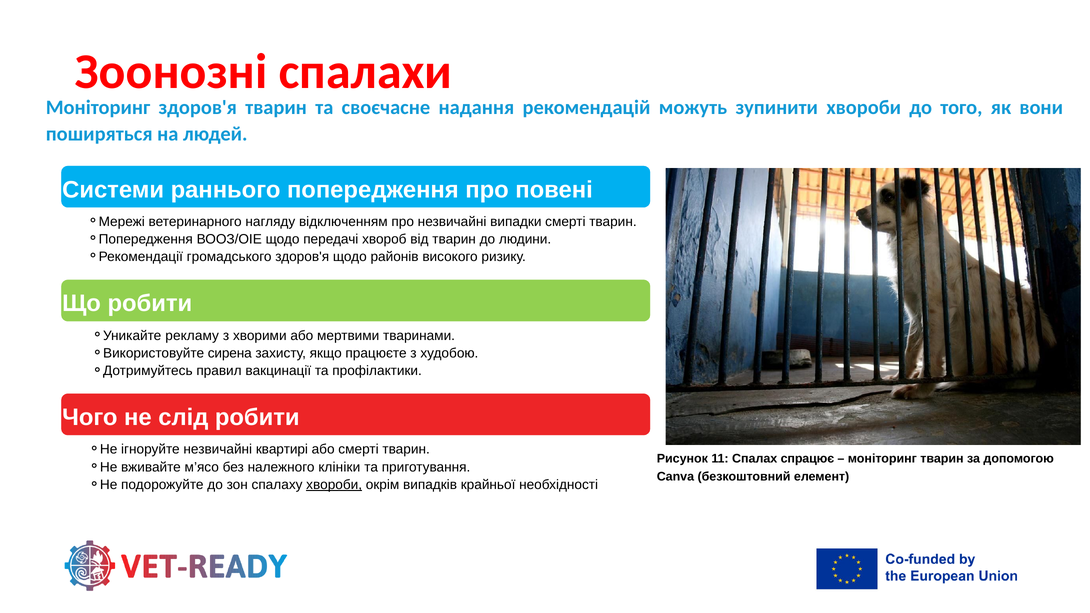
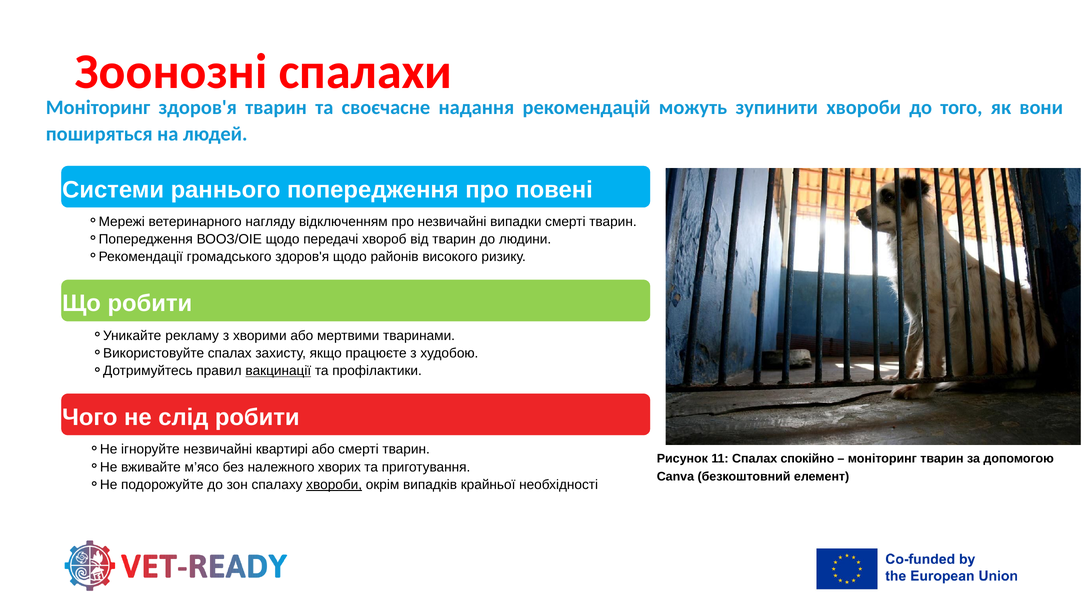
сирена at (230, 353): сирена -> спалах
вакцинації underline: none -> present
спрацює: спрацює -> спокійно
клініки: клініки -> хворих
